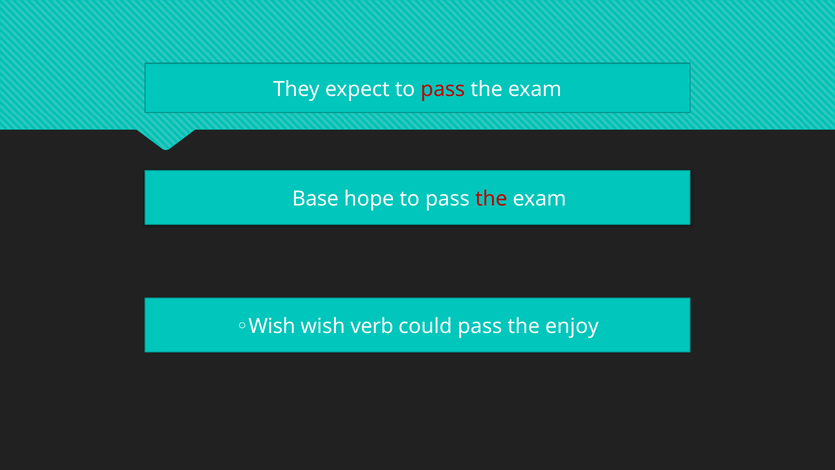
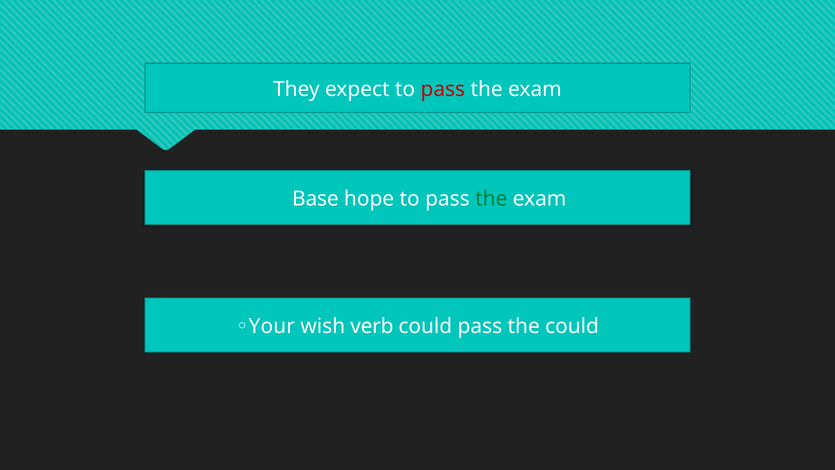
the at (491, 199) colour: red -> green
Wish at (272, 326): Wish -> Your
the enjoy: enjoy -> could
